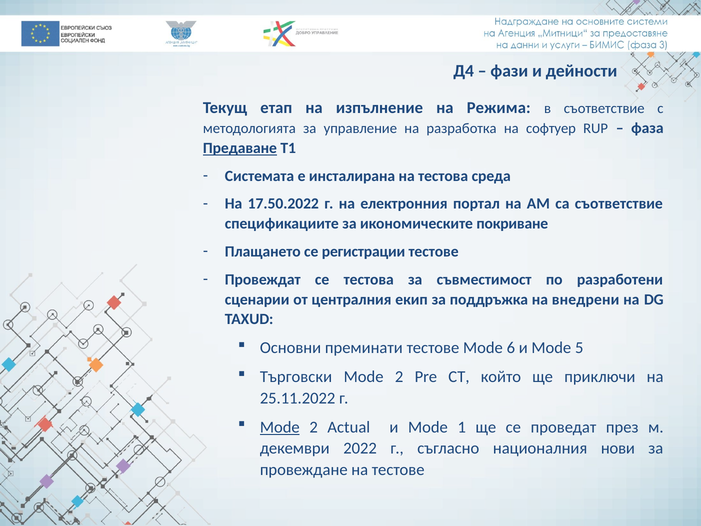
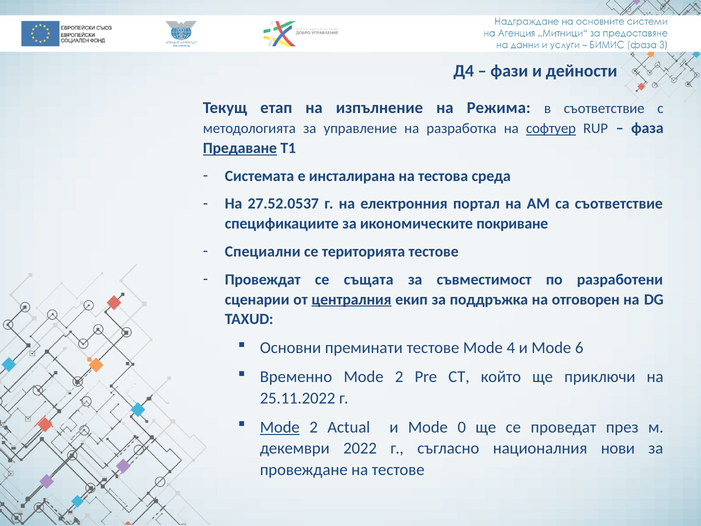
софтуер underline: none -> present
17.50.2022: 17.50.2022 -> 27.52.0537
Плащането: Плащането -> Специални
регистрации: регистрации -> територията
се тестова: тестова -> същата
централния underline: none -> present
внедрени: внедрени -> отговорен
6: 6 -> 4
5: 5 -> 6
Търговски: Търговски -> Временно
1: 1 -> 0
